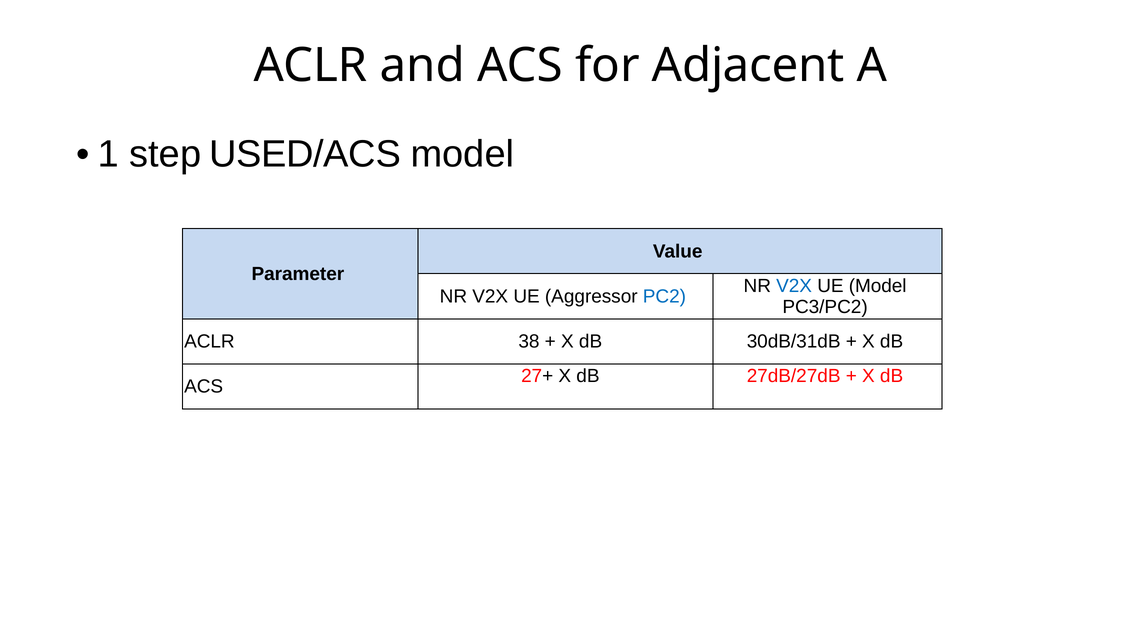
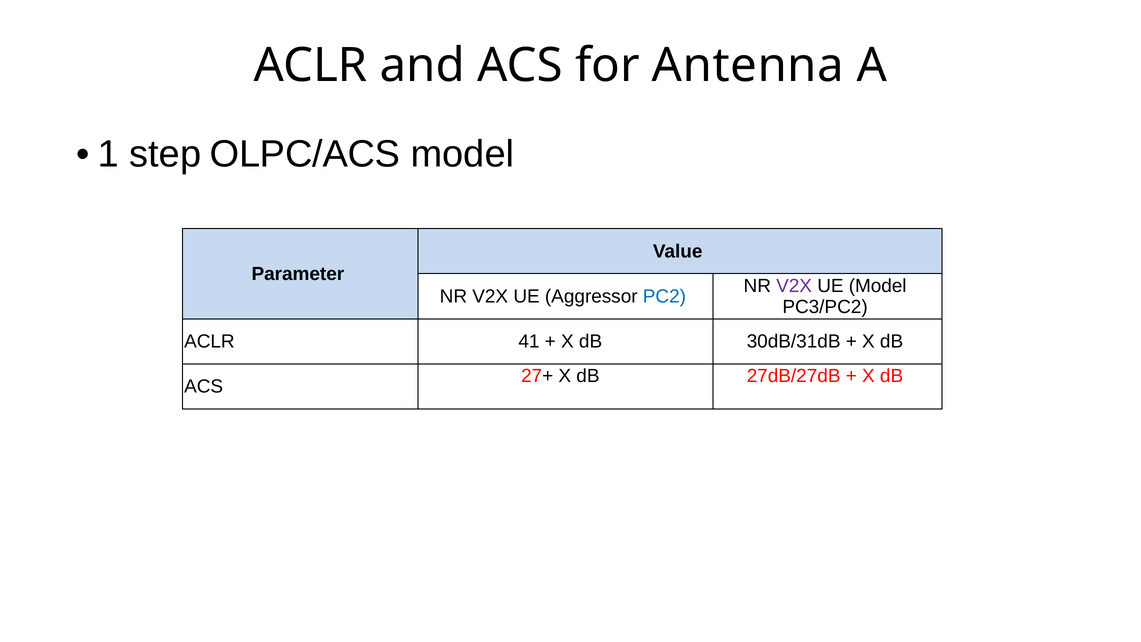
Adjacent: Adjacent -> Antenna
USED/ACS: USED/ACS -> OLPC/ACS
V2X at (794, 286) colour: blue -> purple
38: 38 -> 41
